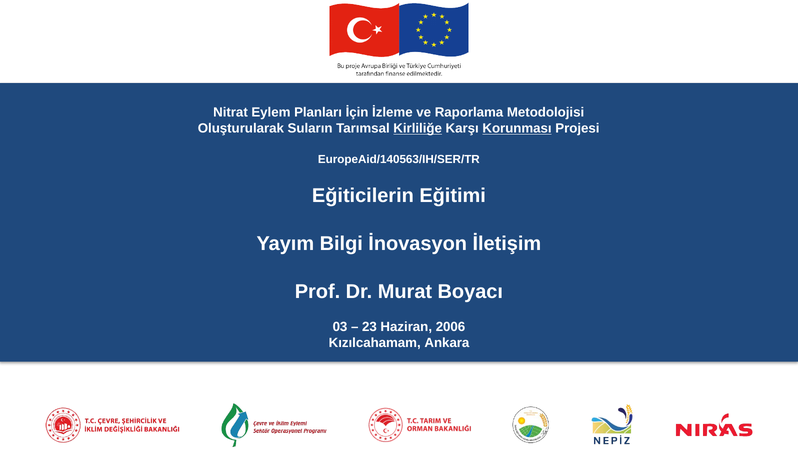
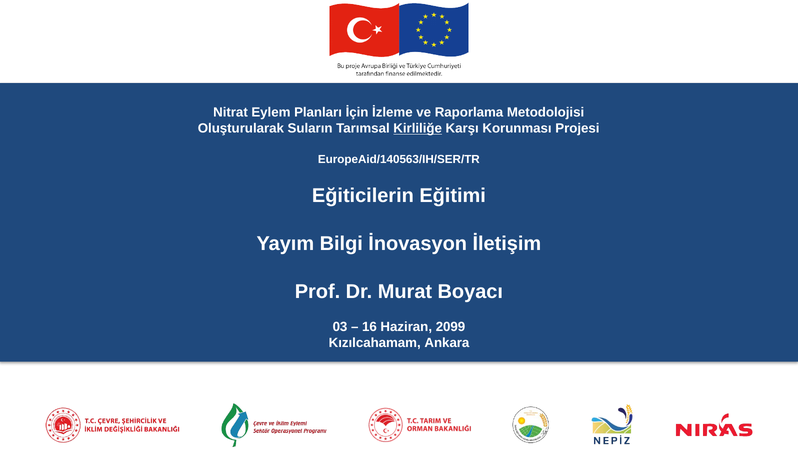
Korunması at (517, 128) underline: present -> none
23: 23 -> 16
2006: 2006 -> 2099
